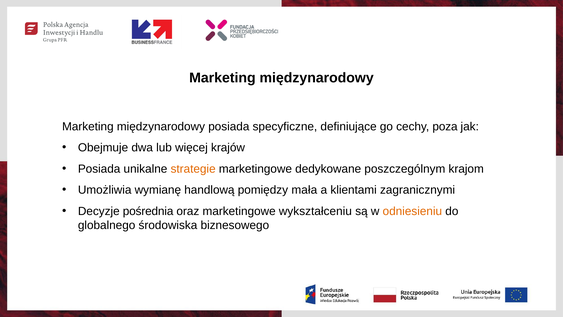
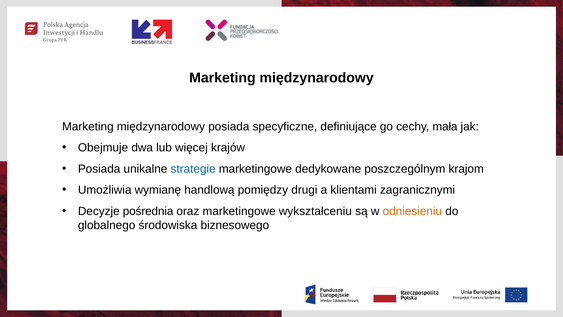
poza: poza -> mała
strategie colour: orange -> blue
mała: mała -> drugi
